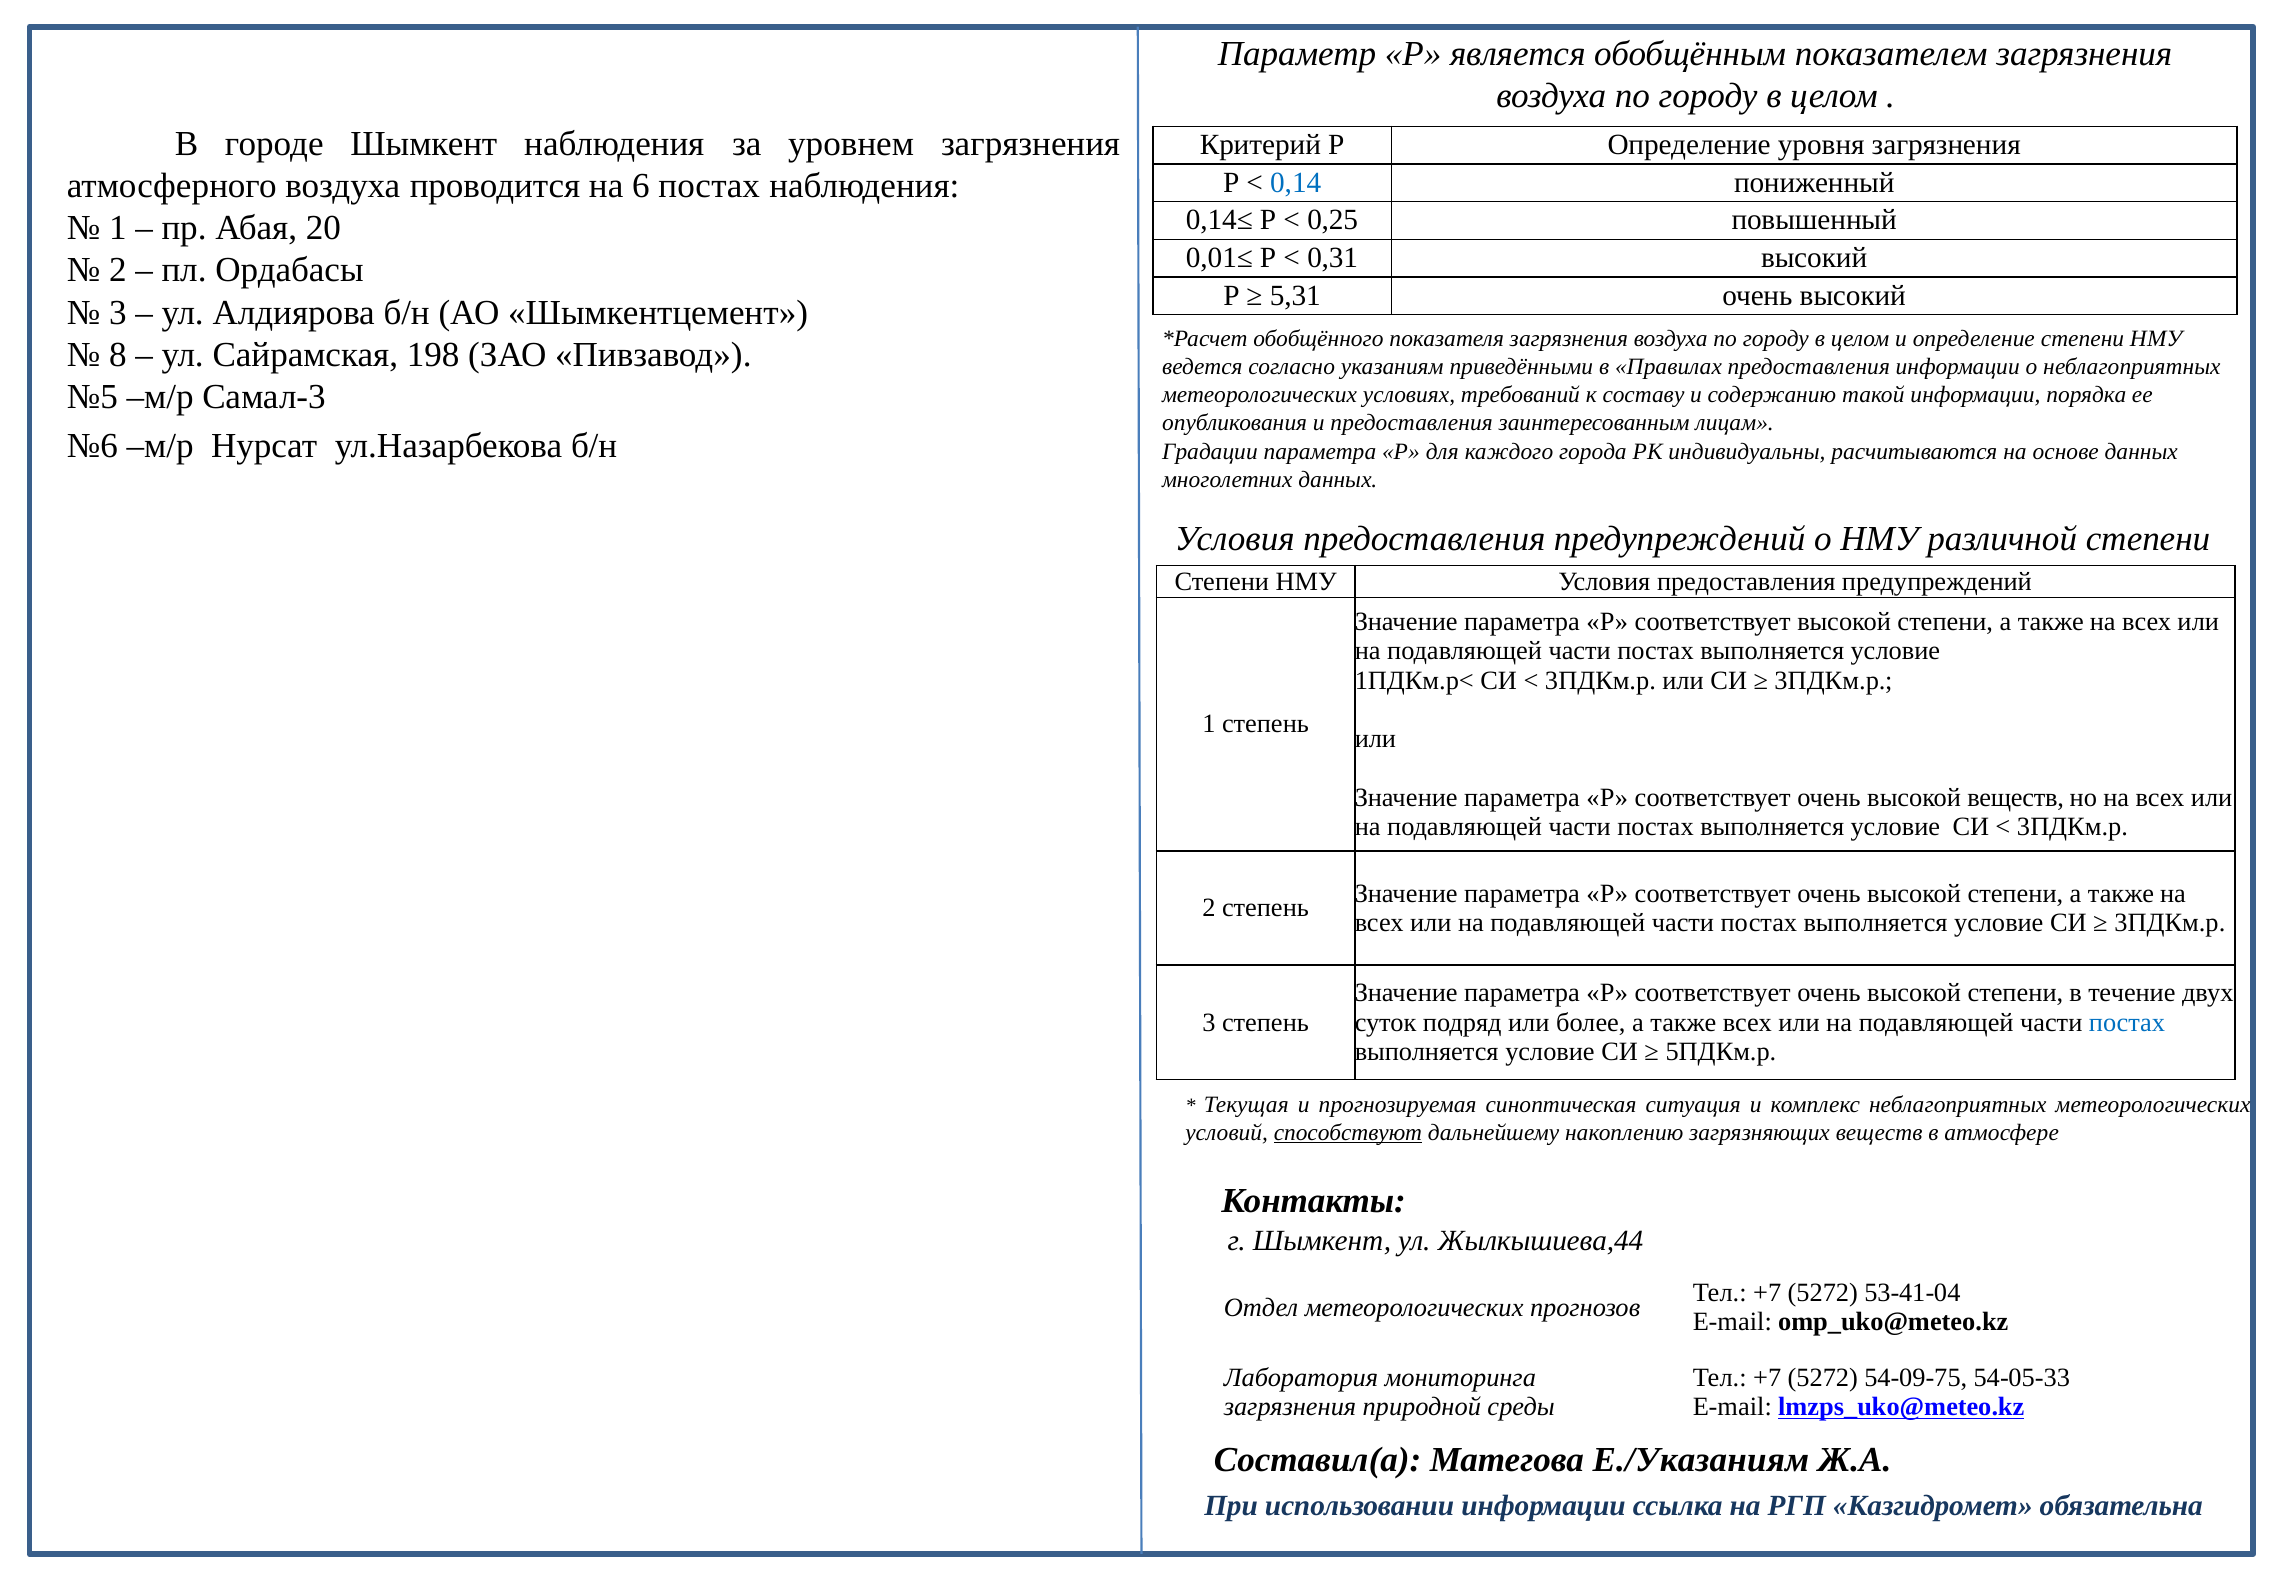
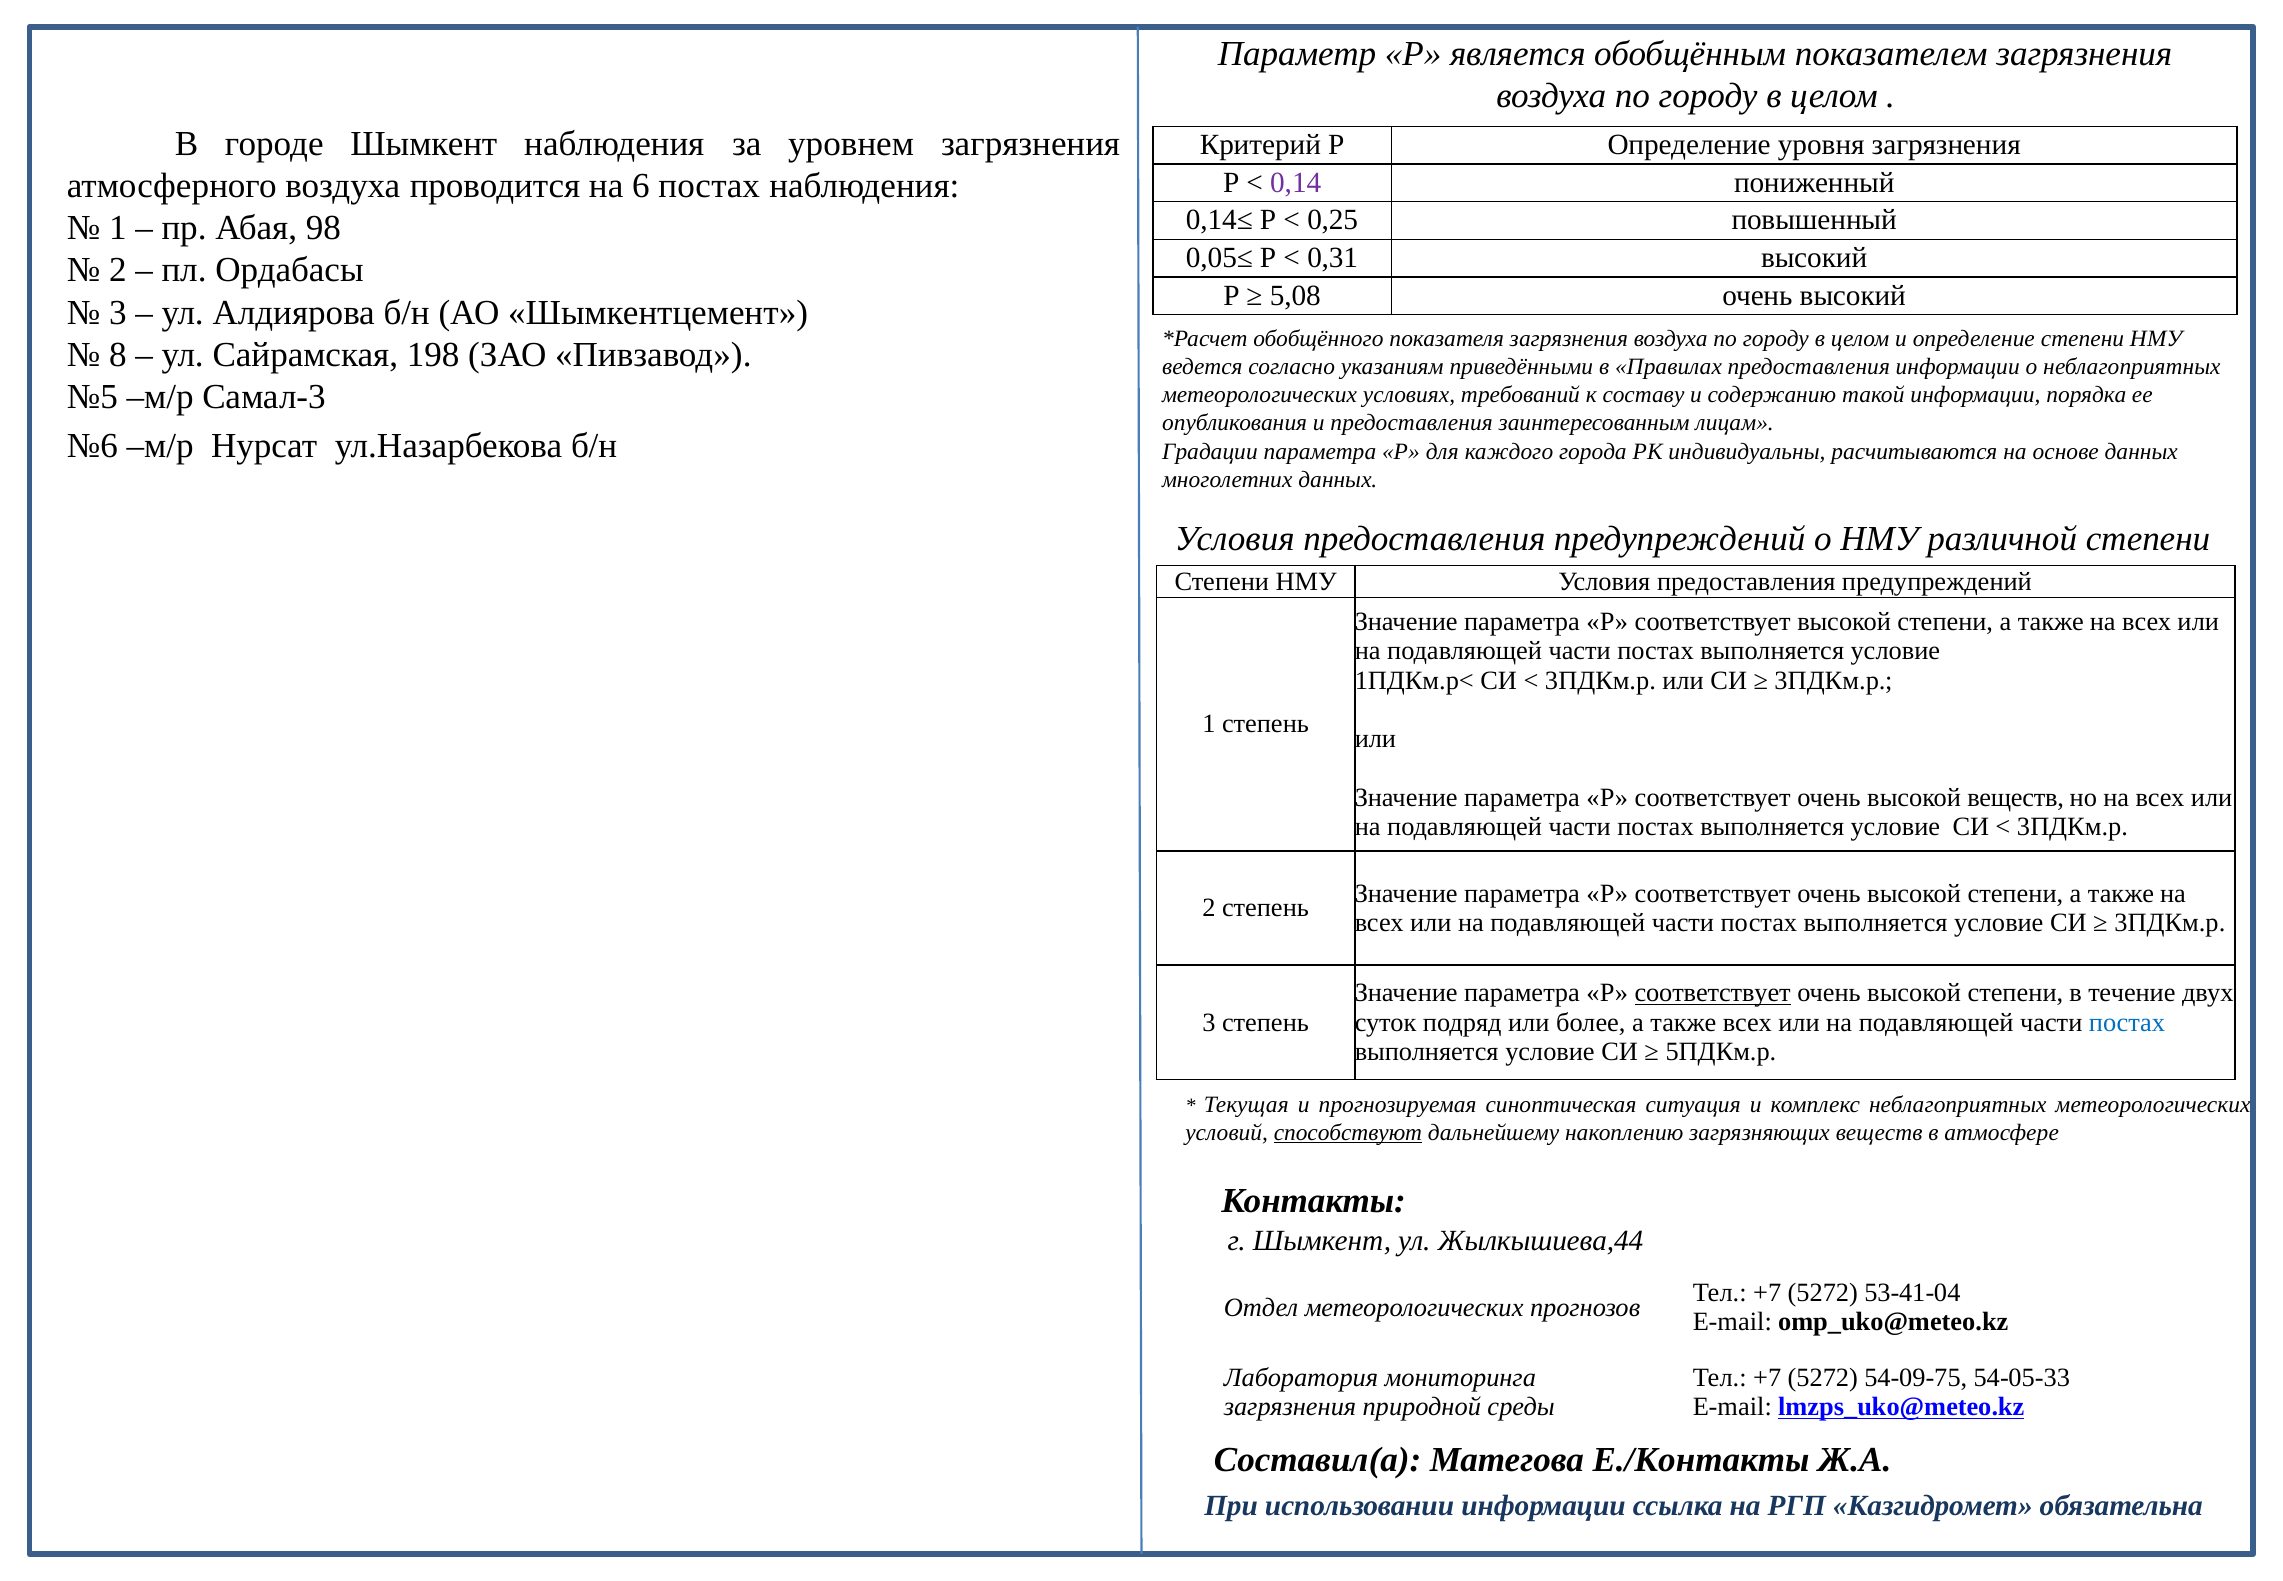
0,14 colour: blue -> purple
20: 20 -> 98
0,01≤: 0,01≤ -> 0,05≤
5,31: 5,31 -> 5,08
соответствует at (1713, 993) underline: none -> present
Е./Указаниям: Е./Указаниям -> Е./Контакты
